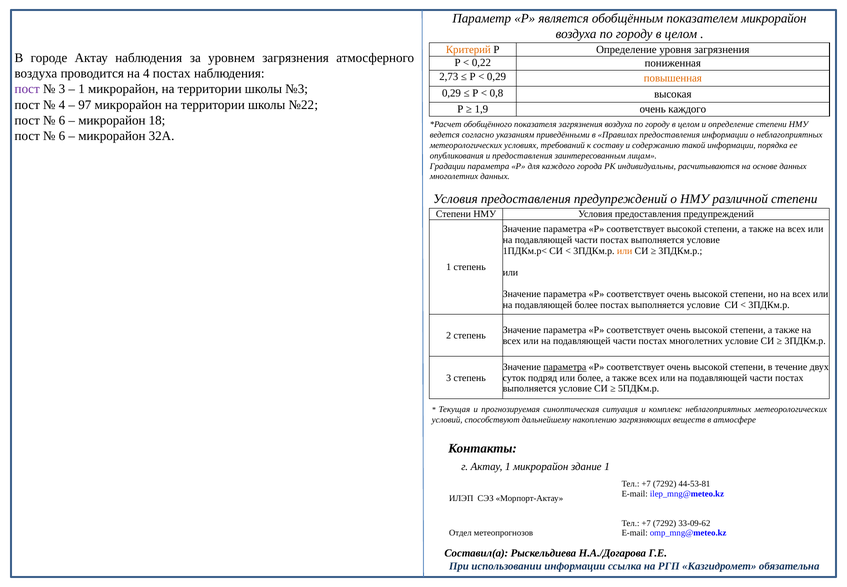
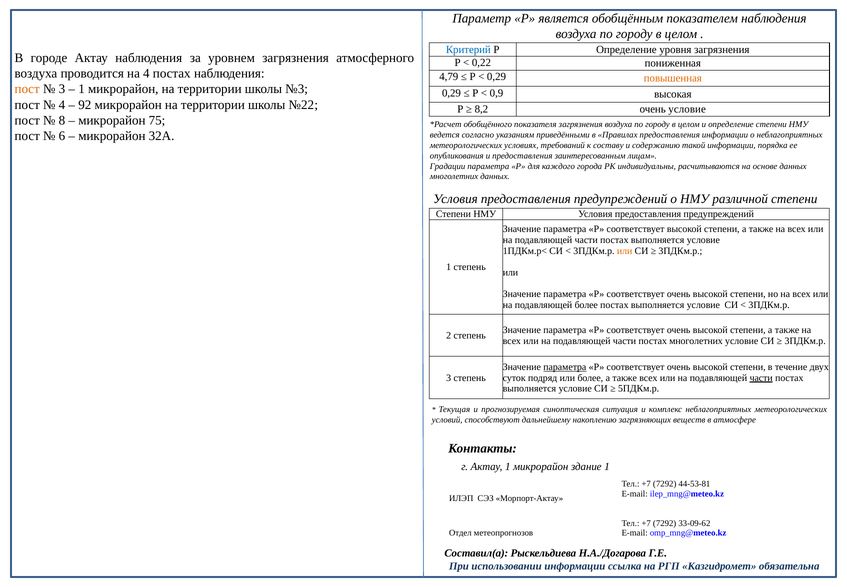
показателем микрорайон: микрорайон -> наблюдения
Критерий colour: orange -> blue
2,73: 2,73 -> 4,79
пост at (27, 89) colour: purple -> orange
0,8: 0,8 -> 0,9
97: 97 -> 92
1,9: 1,9 -> 8,2
очень каждого: каждого -> условие
6 at (62, 120): 6 -> 8
18: 18 -> 75
части at (761, 377) underline: none -> present
